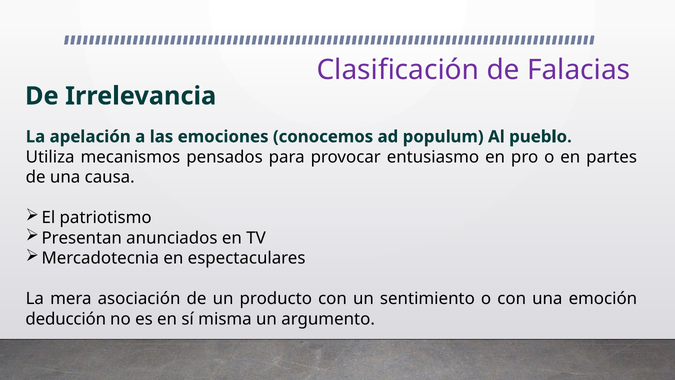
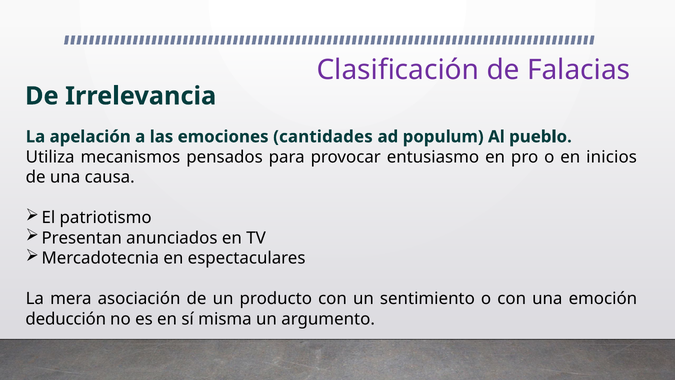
conocemos: conocemos -> cantidades
partes: partes -> inicios
